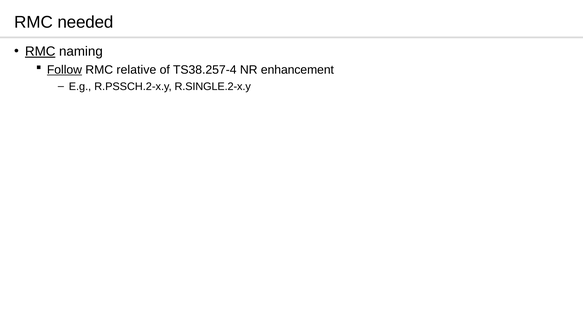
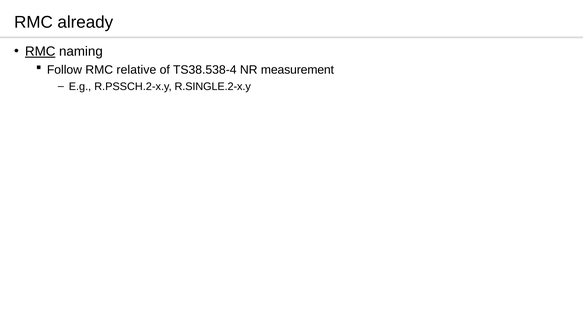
needed: needed -> already
Follow underline: present -> none
TS38.257-4: TS38.257-4 -> TS38.538-4
enhancement: enhancement -> measurement
